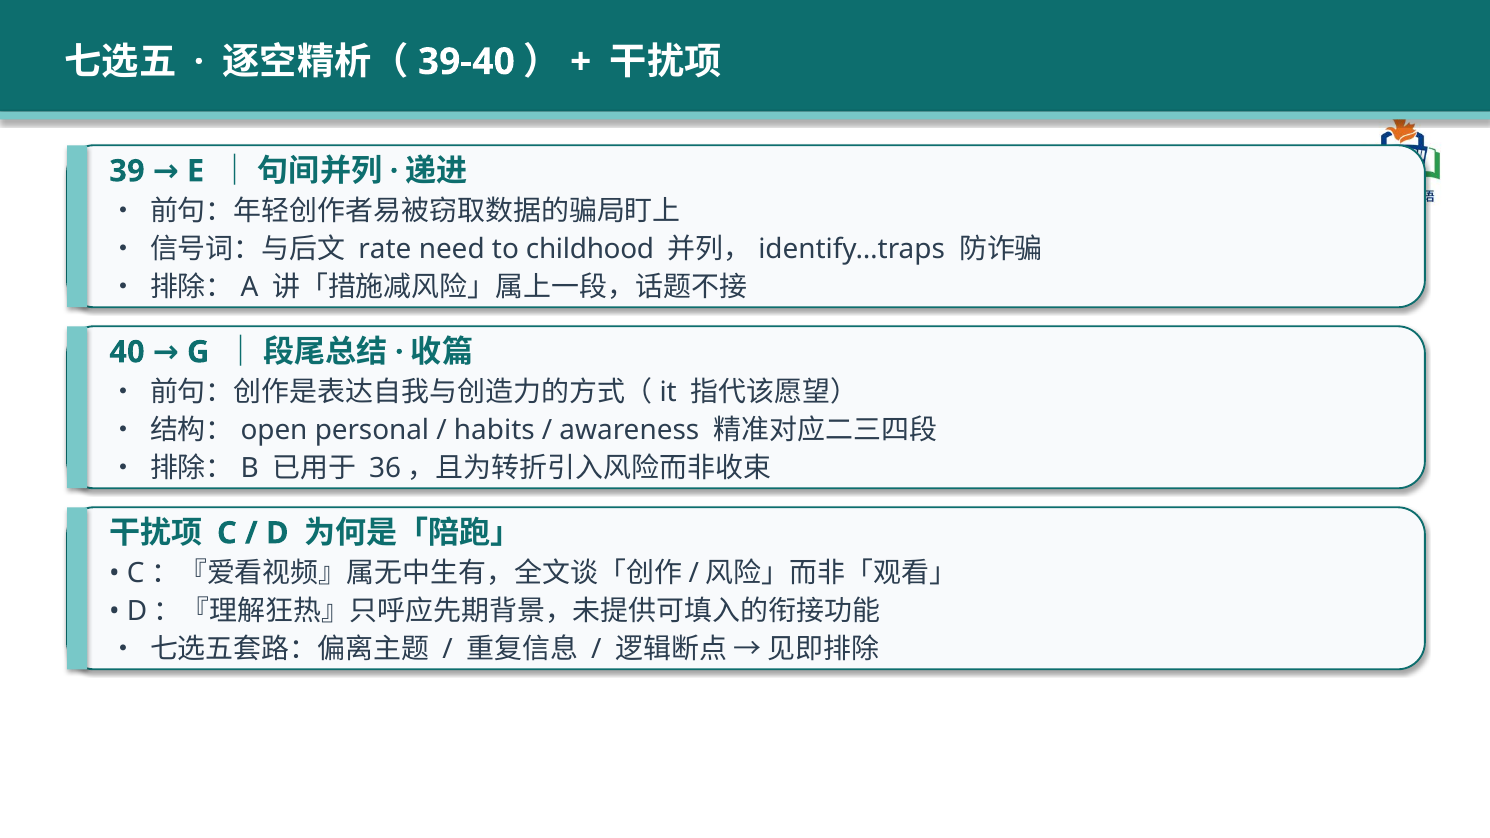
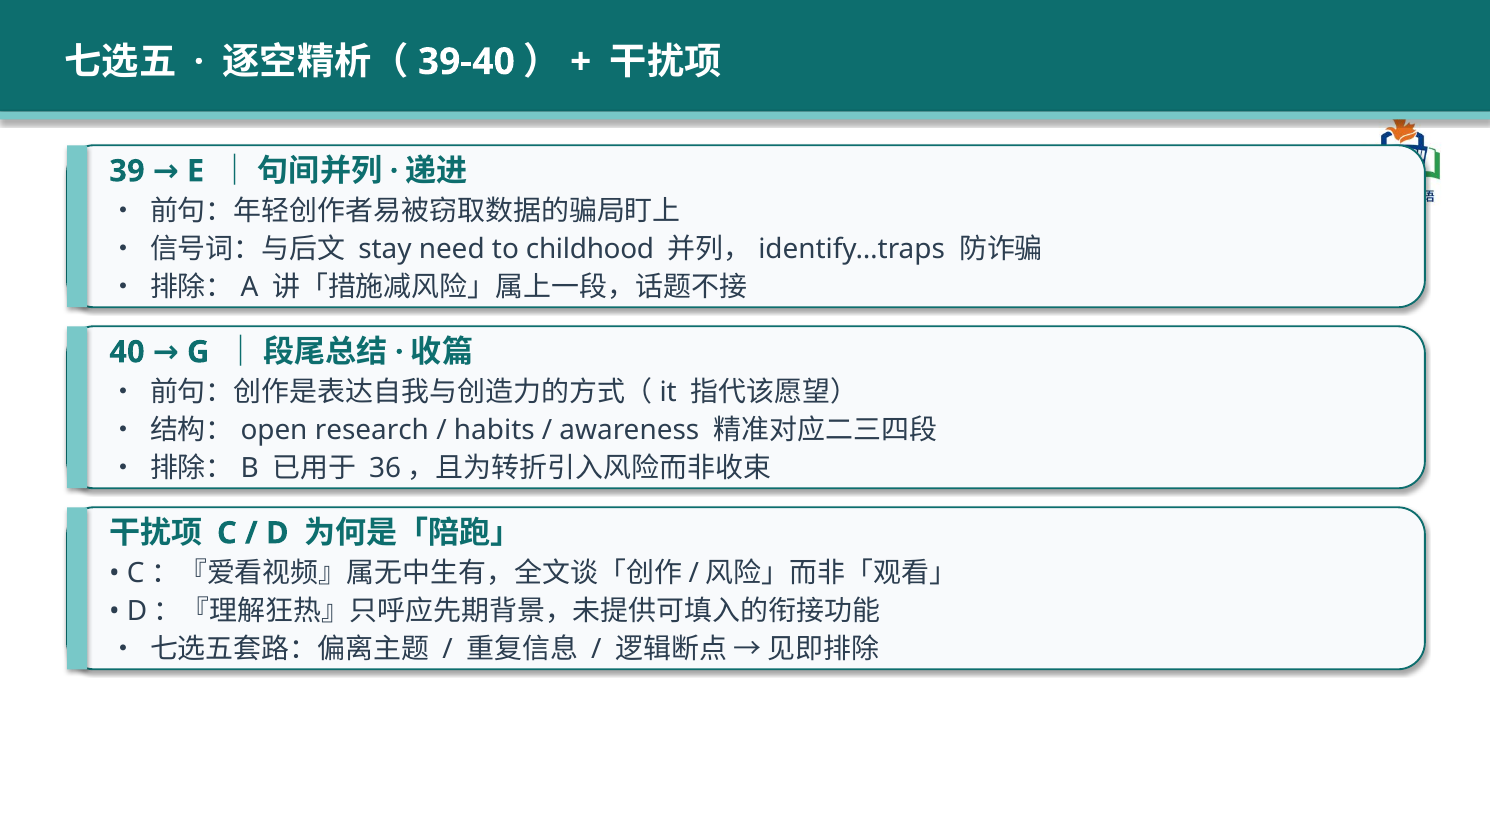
rate: rate -> stay
personal: personal -> research
